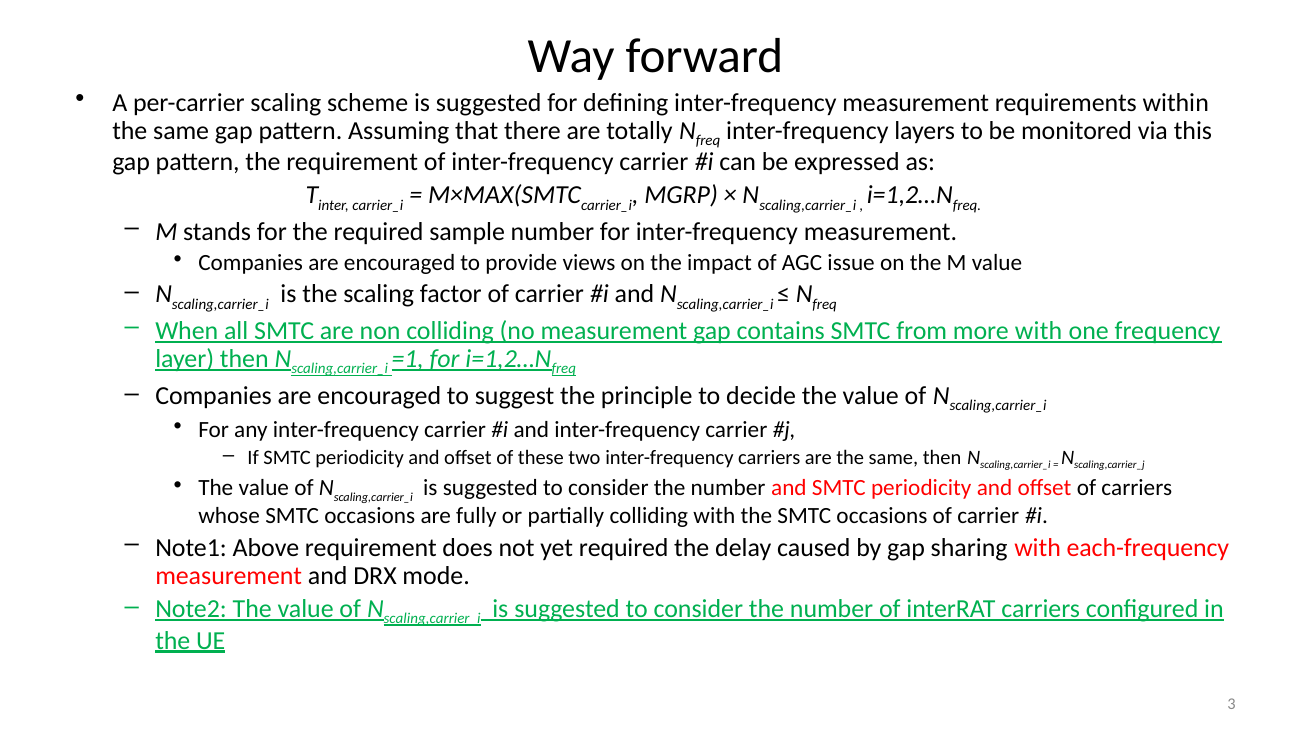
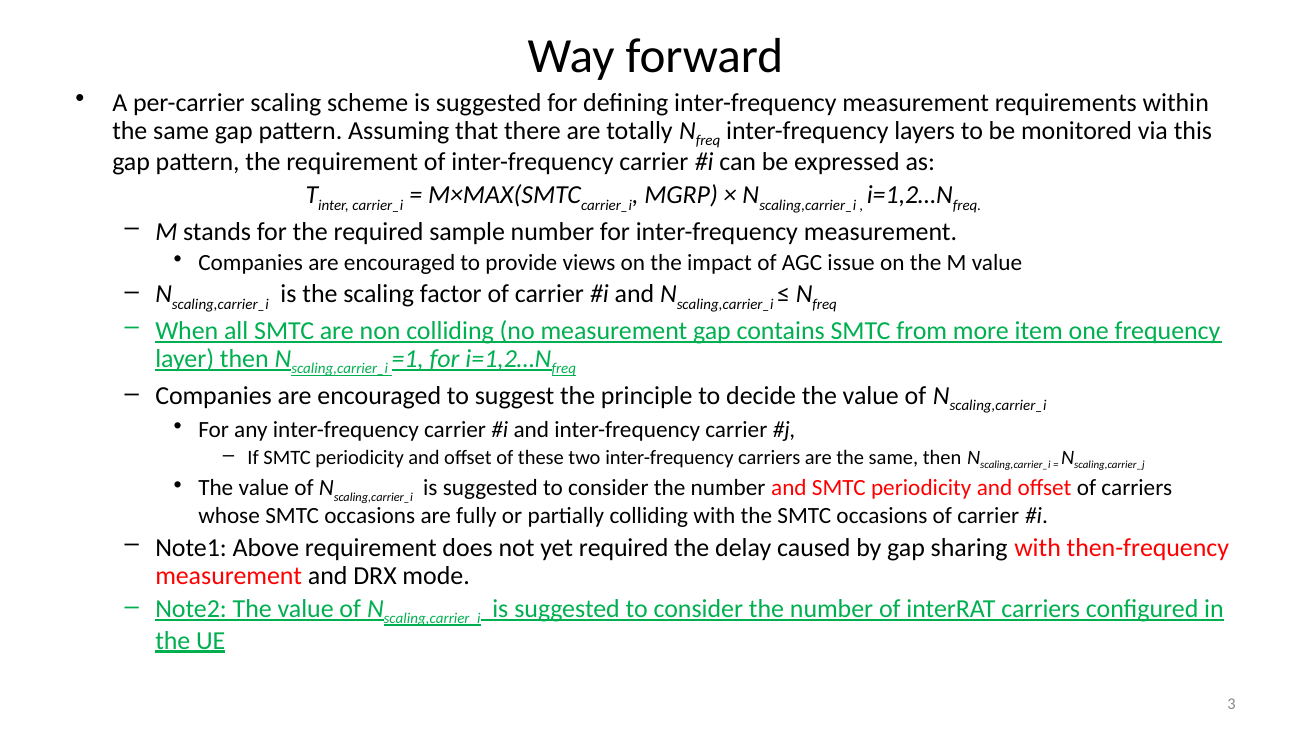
more with: with -> item
each-frequency: each-frequency -> then-frequency
